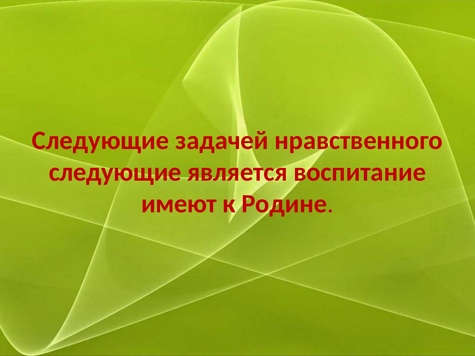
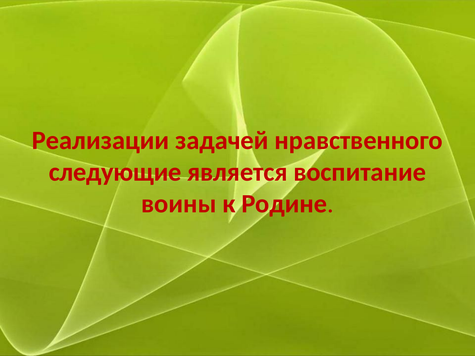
Следующие at (101, 141): Следующие -> Реализации
имеют: имеют -> воины
